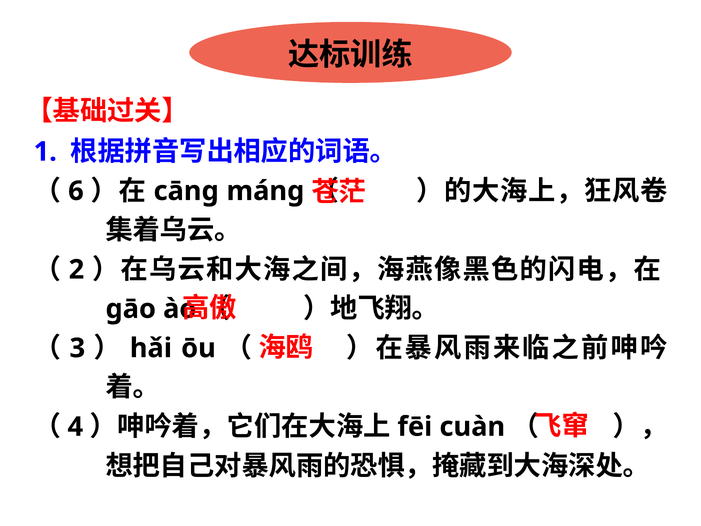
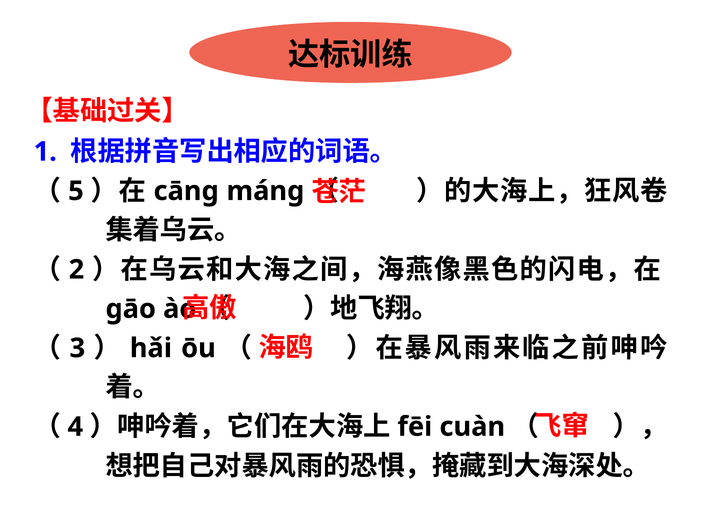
6: 6 -> 5
